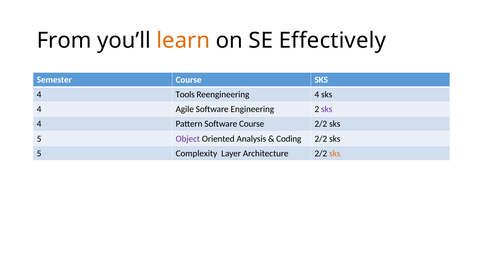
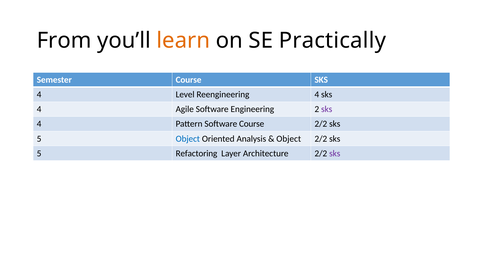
Effectively: Effectively -> Practically
Tools: Tools -> Level
Object at (188, 139) colour: purple -> blue
Coding at (289, 139): Coding -> Object
Complexity: Complexity -> Refactoring
sks at (335, 153) colour: orange -> purple
